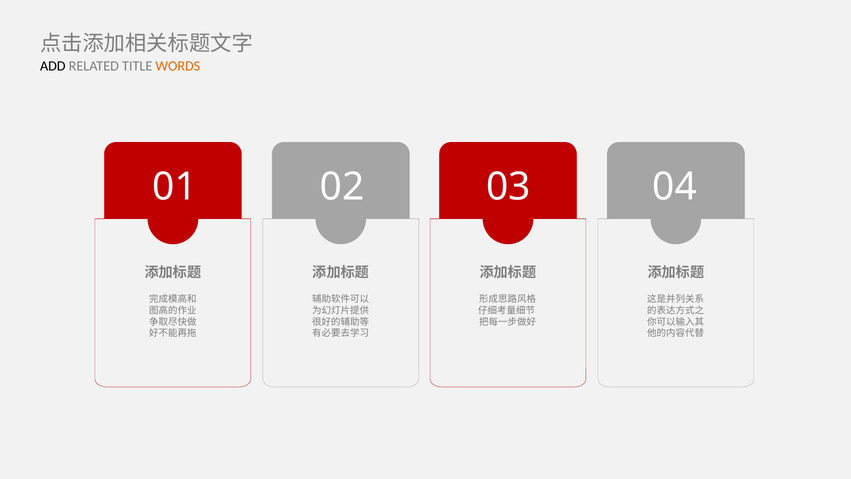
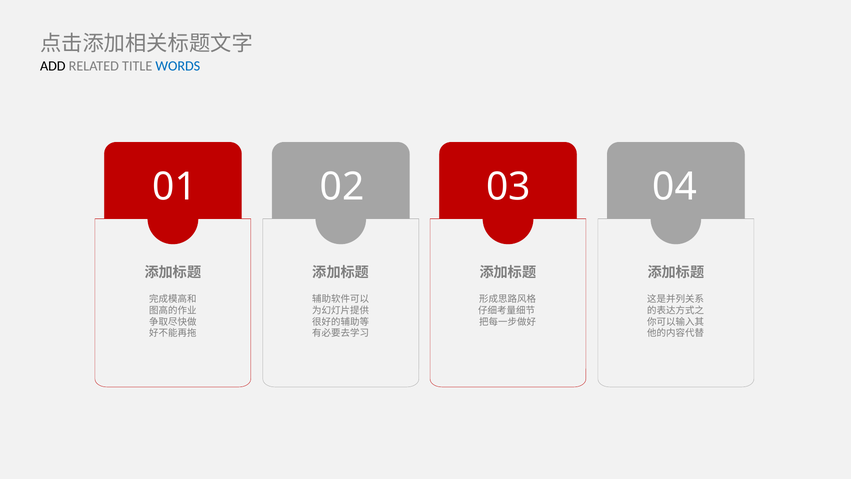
WORDS colour: orange -> blue
